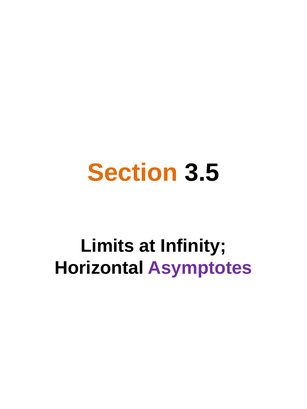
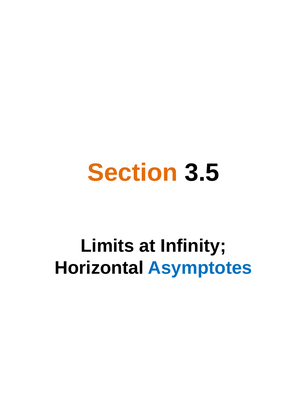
Asymptotes colour: purple -> blue
